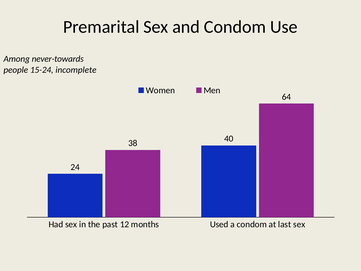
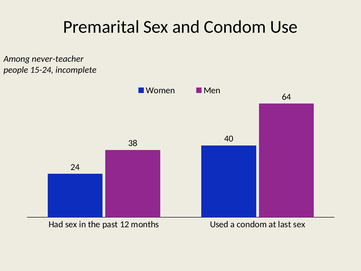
never-towards: never-towards -> never-teacher
